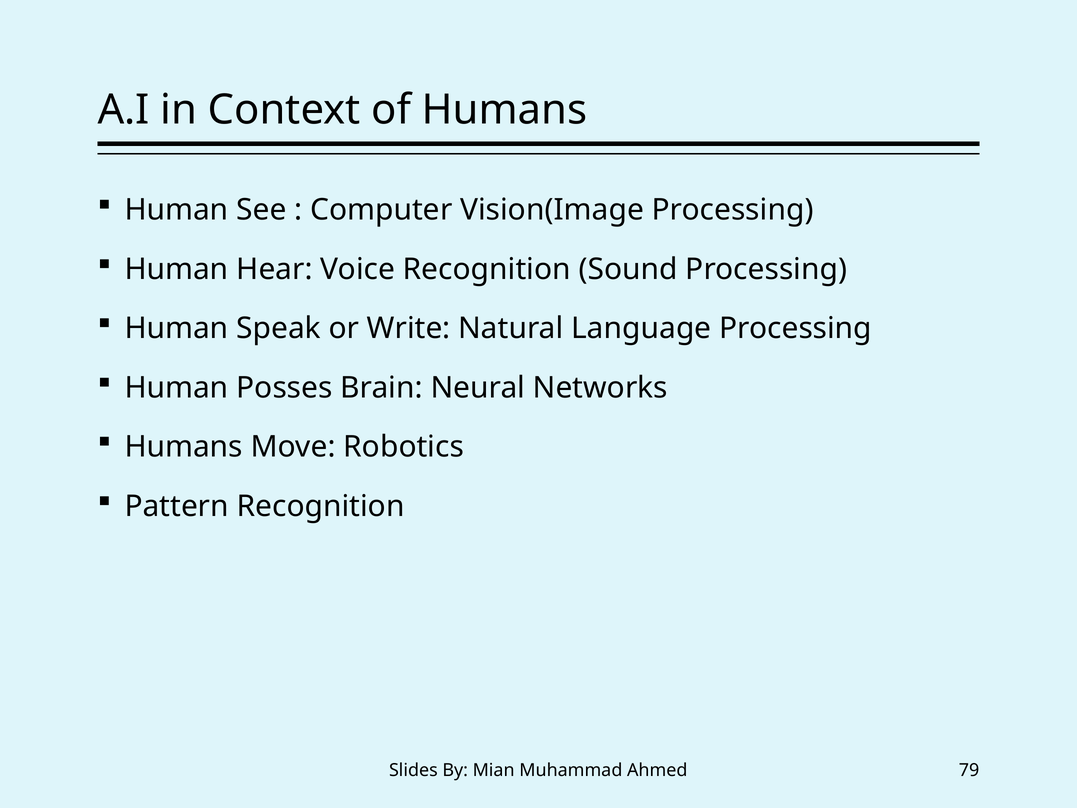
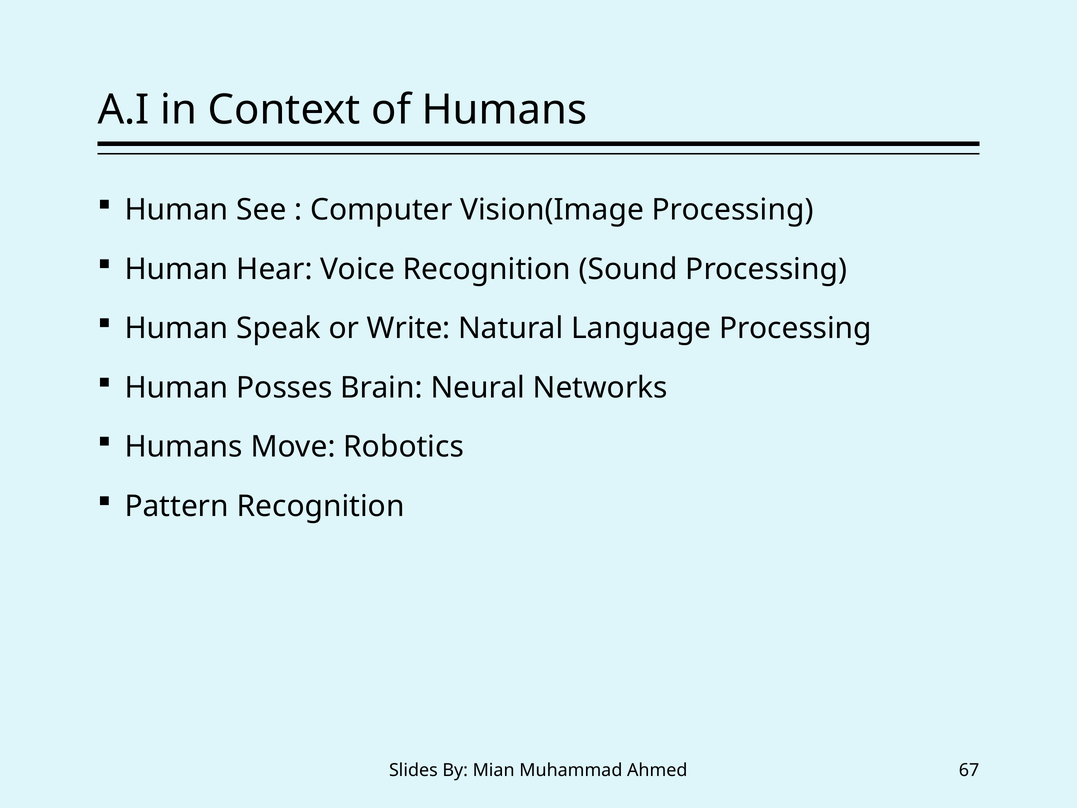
79: 79 -> 67
